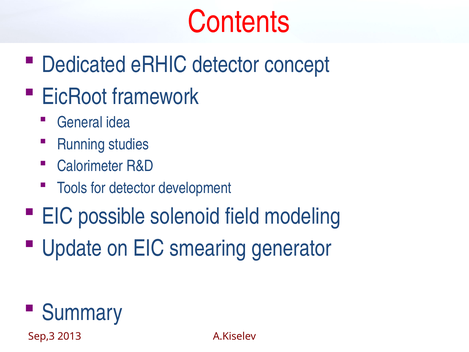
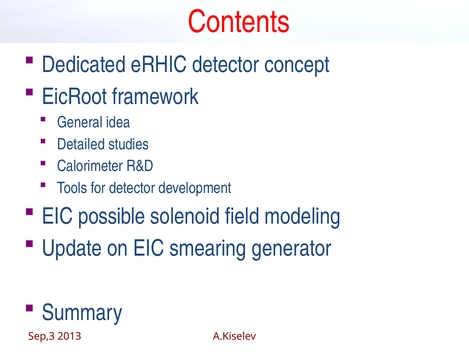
Running: Running -> Detailed
